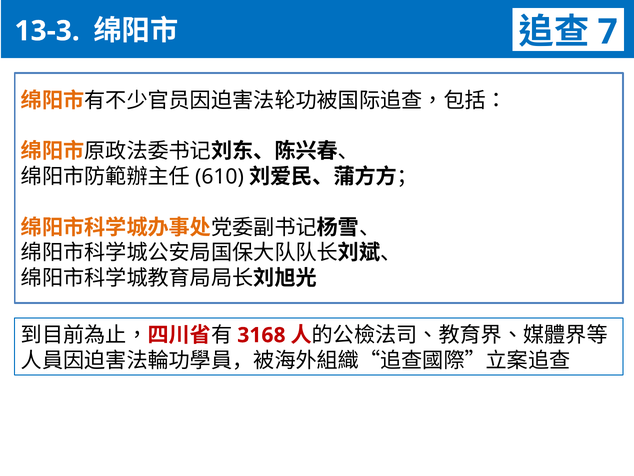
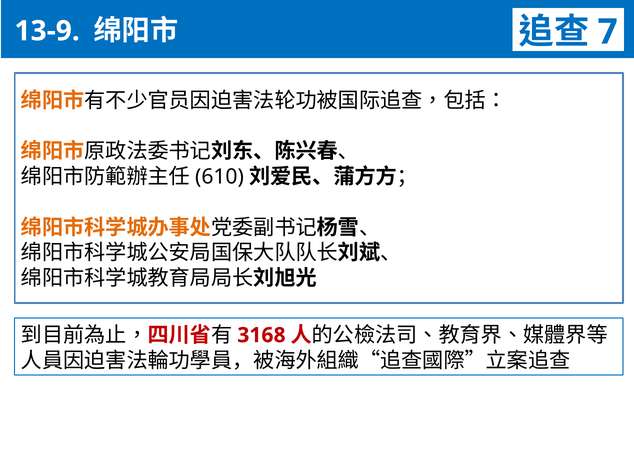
13-3: 13-3 -> 13-9
